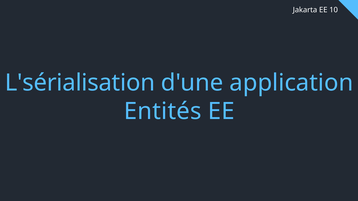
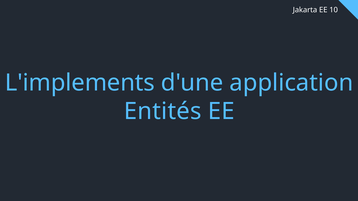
L'sérialisation: L'sérialisation -> L'implements
